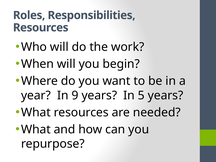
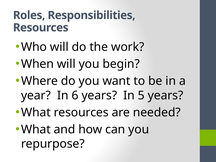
9: 9 -> 6
